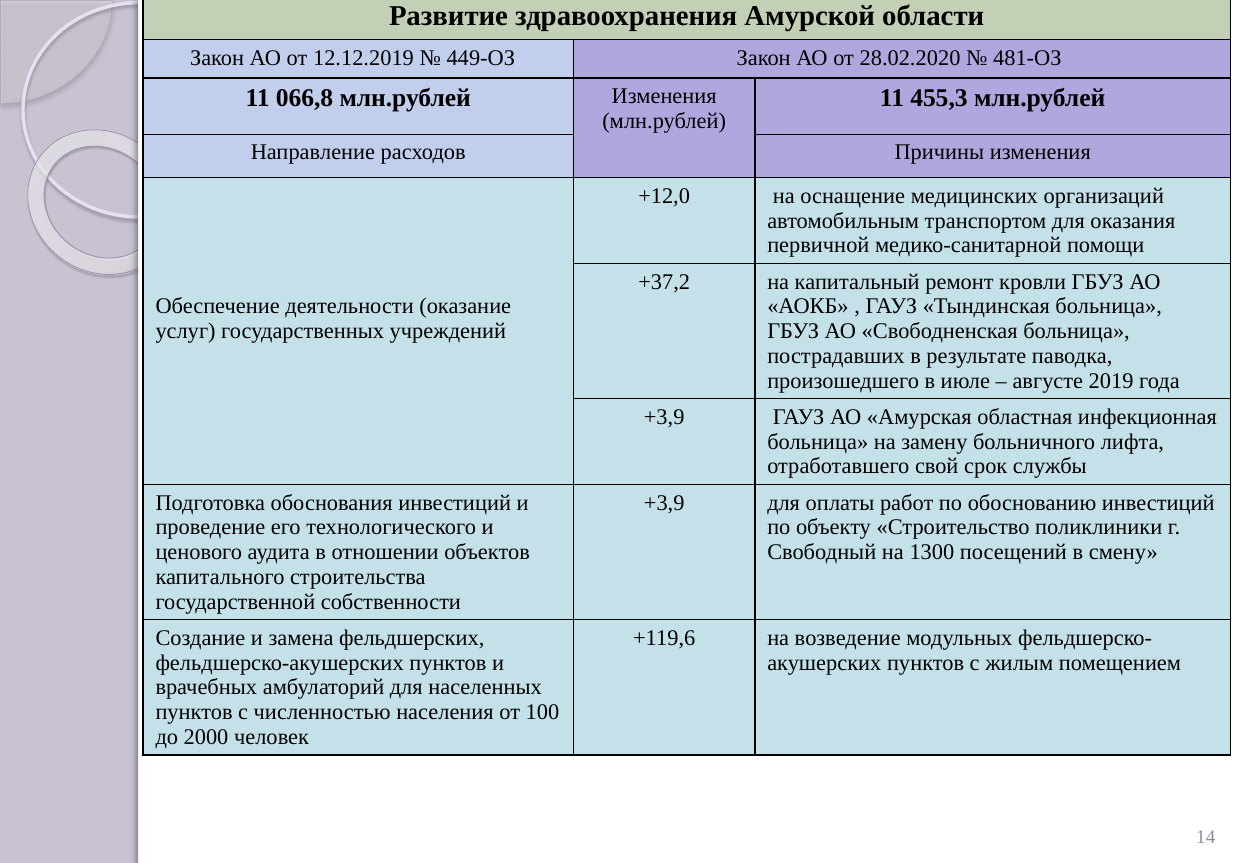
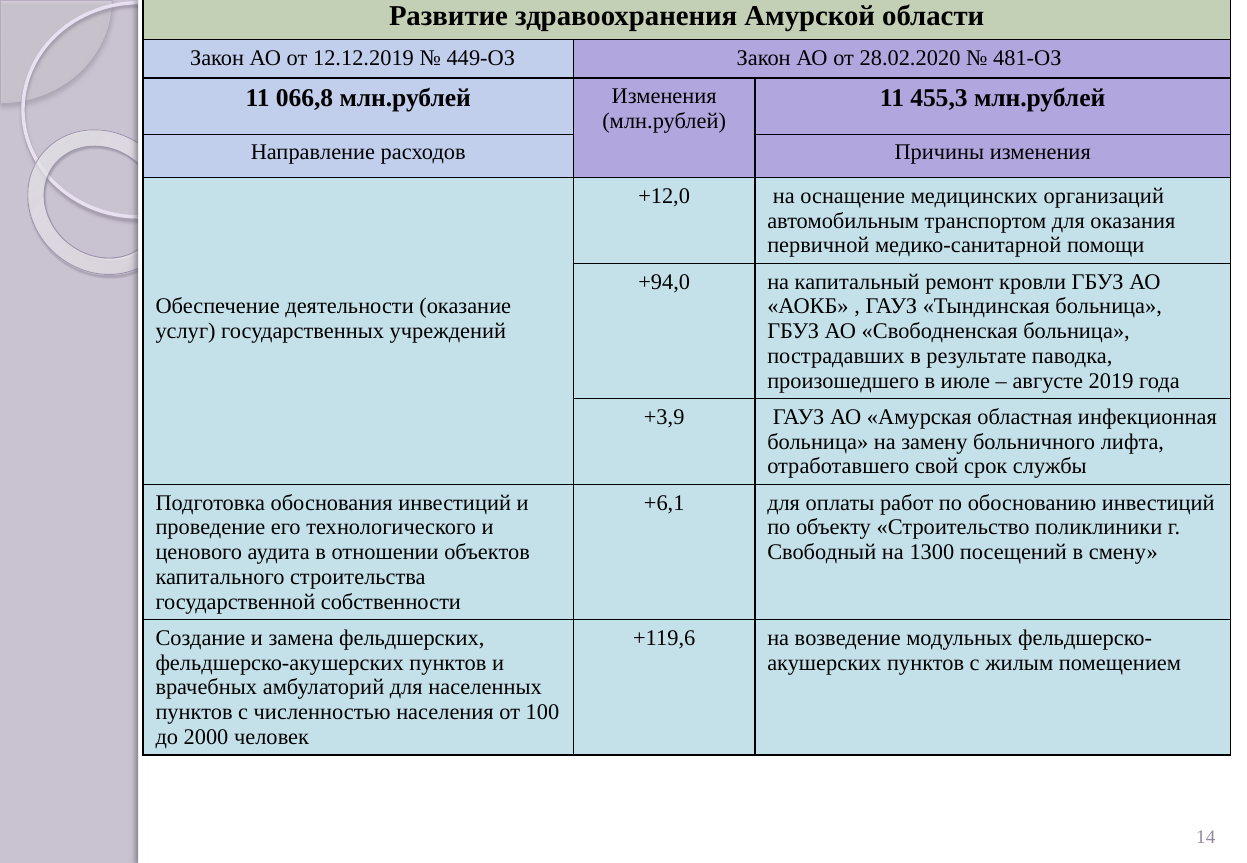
+37,2: +37,2 -> +94,0
+3,9 at (664, 503): +3,9 -> +6,1
